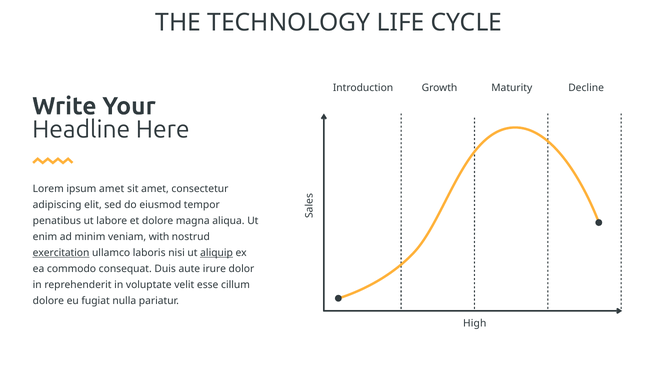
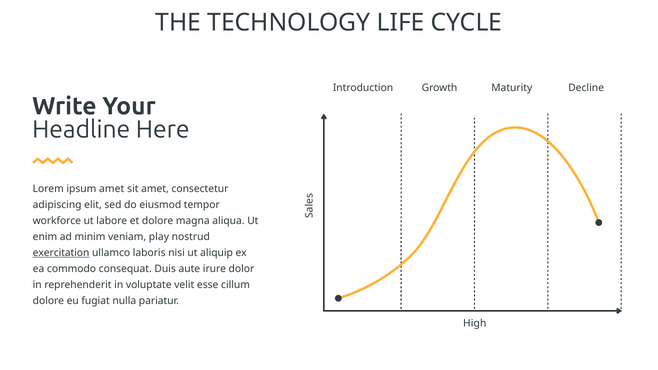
penatibus: penatibus -> workforce
with: with -> play
aliquip underline: present -> none
